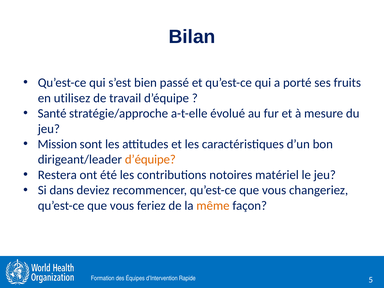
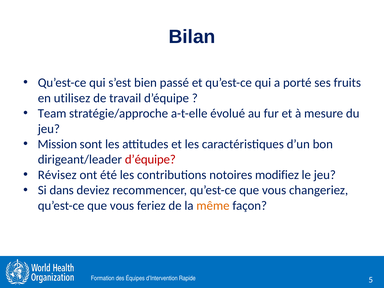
Santé: Santé -> Team
d’équipe at (150, 160) colour: orange -> red
Restera: Restera -> Révisez
matériel: matériel -> modifiez
